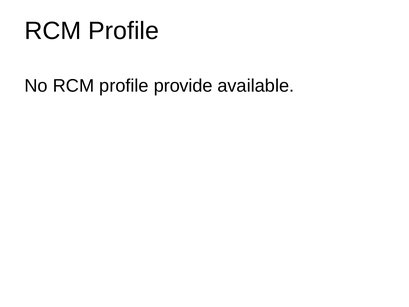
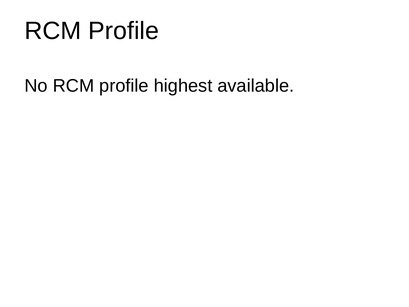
provide: provide -> highest
